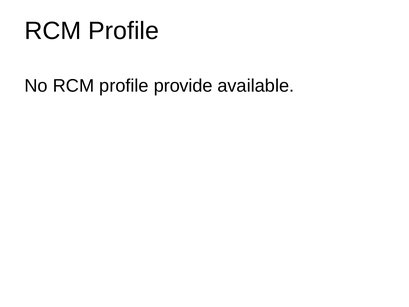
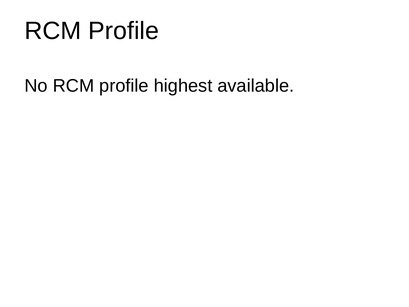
provide: provide -> highest
